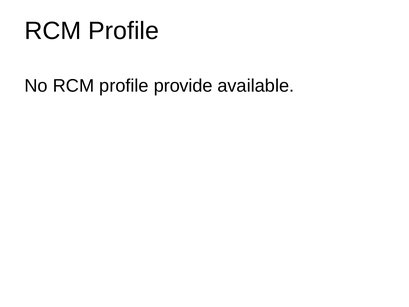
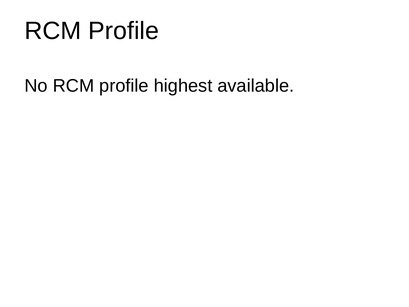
provide: provide -> highest
